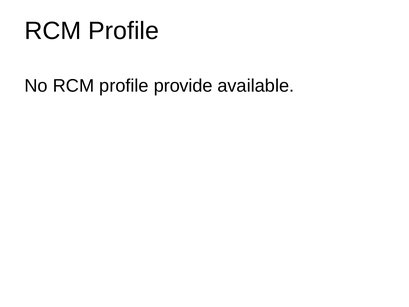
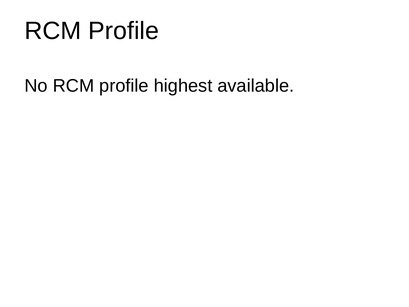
provide: provide -> highest
